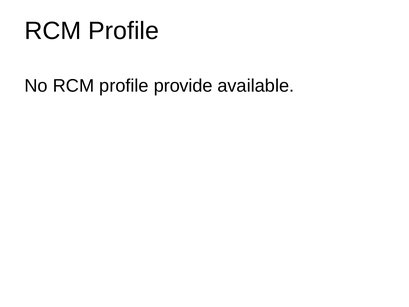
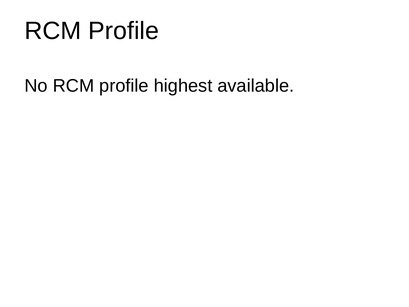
provide: provide -> highest
